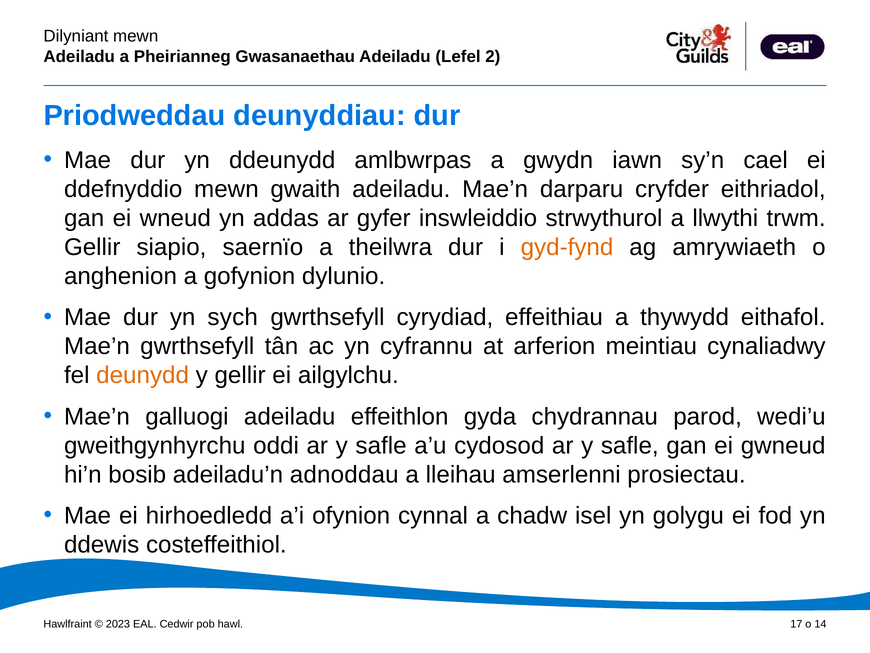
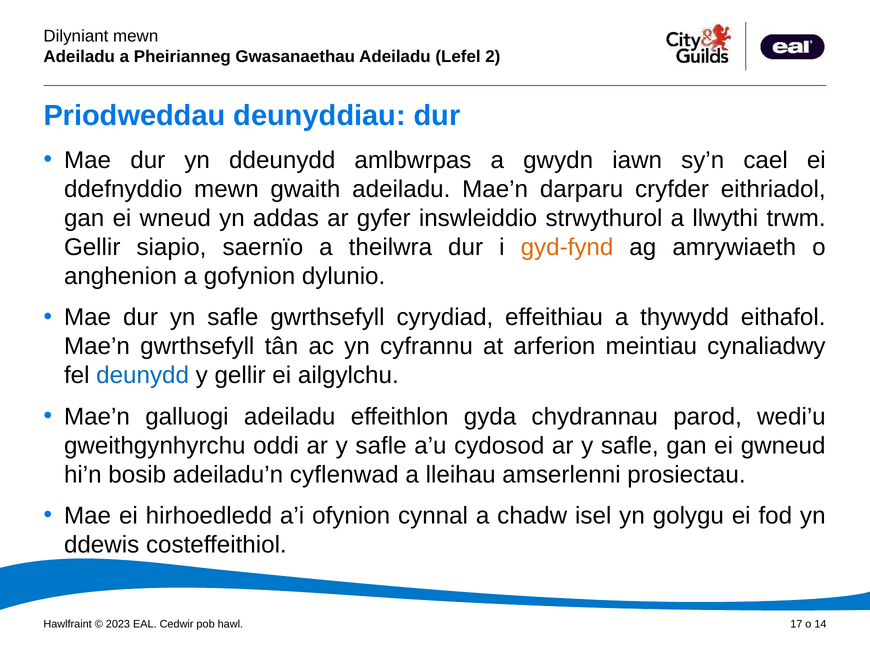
yn sych: sych -> safle
deunydd colour: orange -> blue
adnoddau: adnoddau -> cyflenwad
